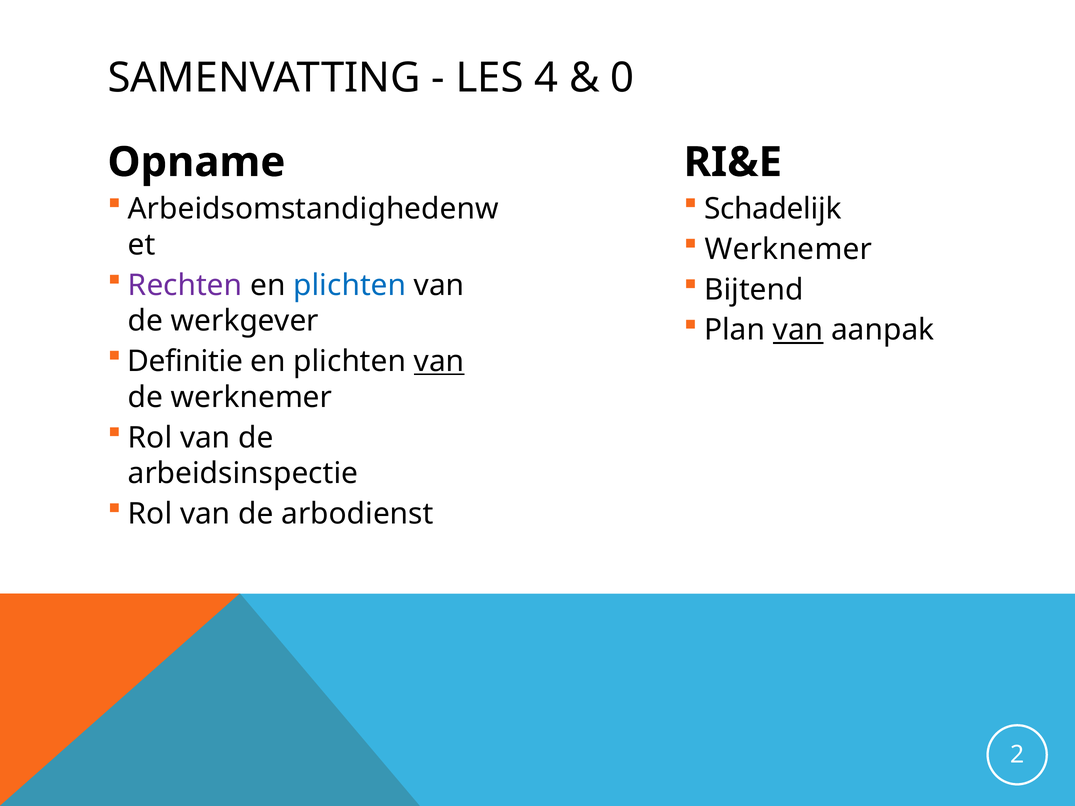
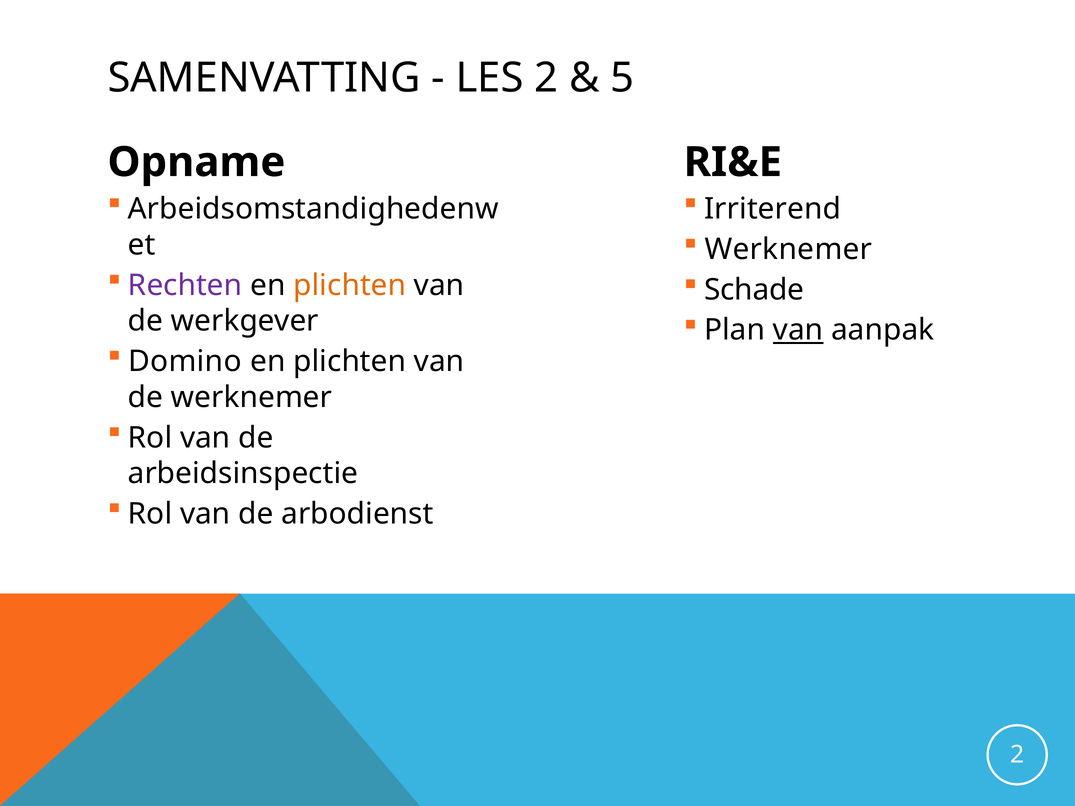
LES 4: 4 -> 2
0: 0 -> 5
Schadelijk: Schadelijk -> Irriterend
plichten at (350, 285) colour: blue -> orange
Bijtend: Bijtend -> Schade
Definitie: Definitie -> Domino
van at (439, 362) underline: present -> none
